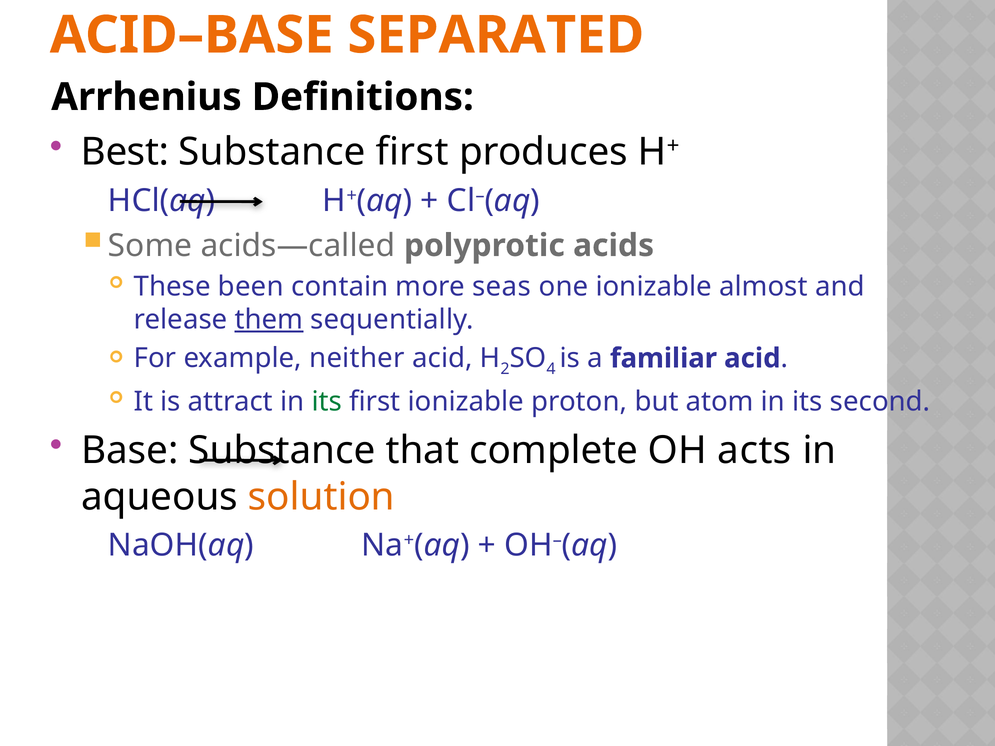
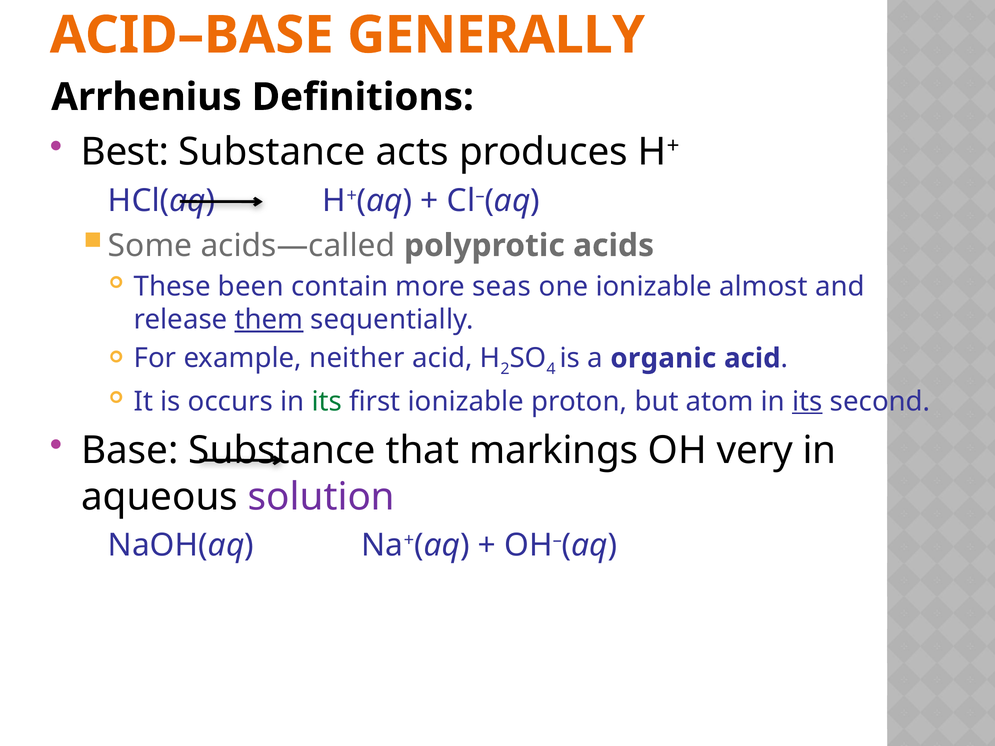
SEPARATED: SEPARATED -> GENERALLY
Substance first: first -> acts
familiar: familiar -> organic
attract: attract -> occurs
its at (807, 402) underline: none -> present
complete: complete -> markings
acts: acts -> very
solution colour: orange -> purple
